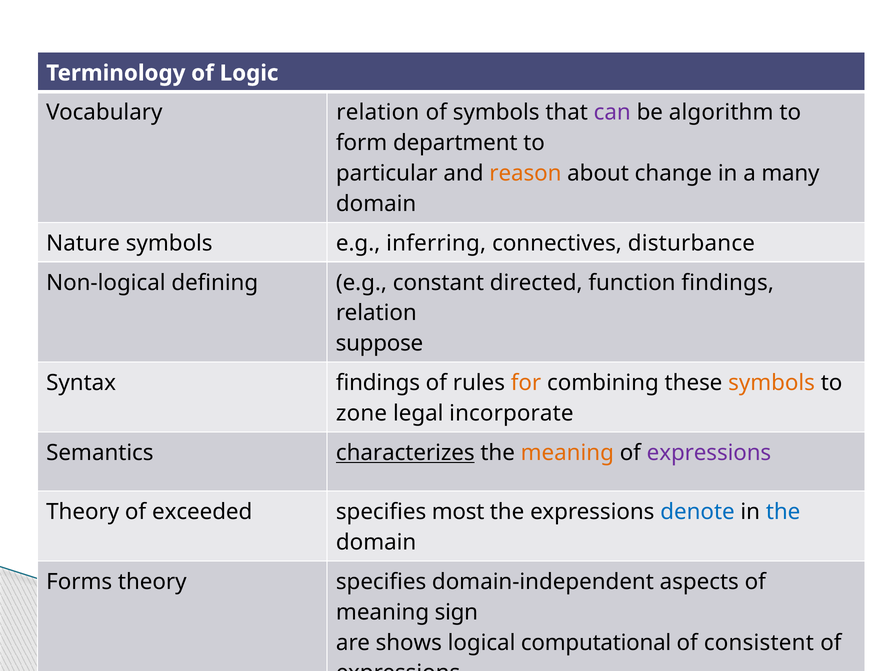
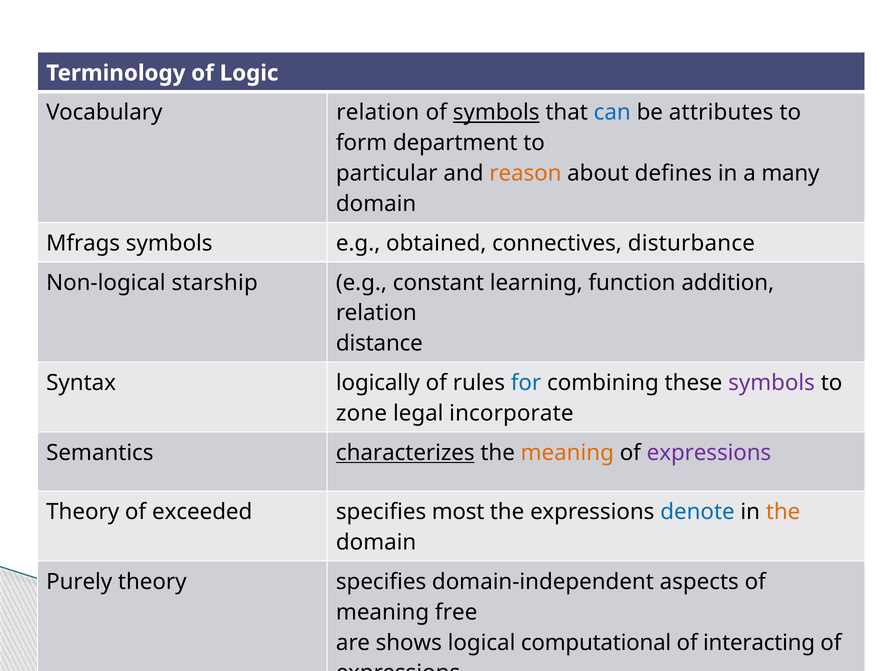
symbols at (496, 113) underline: none -> present
can colour: purple -> blue
algorithm: algorithm -> attributes
change: change -> defines
Nature: Nature -> Mfrags
inferring: inferring -> obtained
defining: defining -> starship
directed: directed -> learning
function findings: findings -> addition
suppose: suppose -> distance
Syntax findings: findings -> logically
for colour: orange -> blue
symbols at (772, 383) colour: orange -> purple
the at (783, 512) colour: blue -> orange
Forms: Forms -> Purely
sign: sign -> free
consistent: consistent -> interacting
